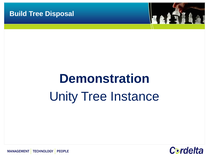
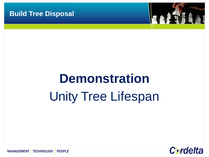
Instance: Instance -> Lifespan
